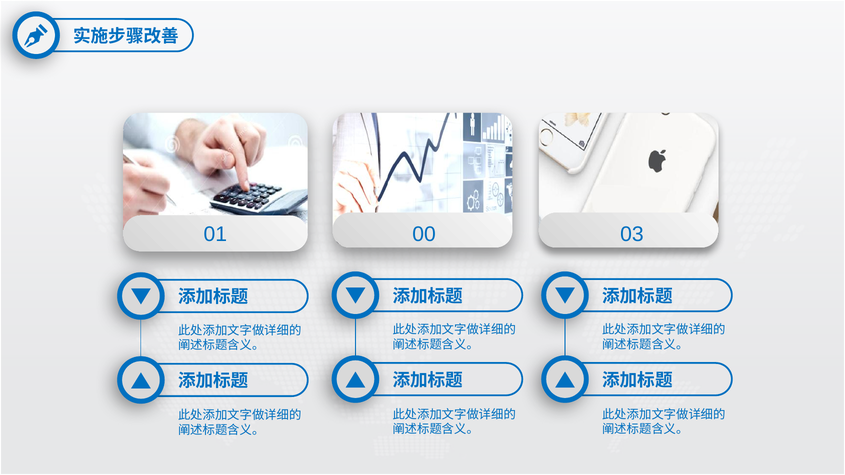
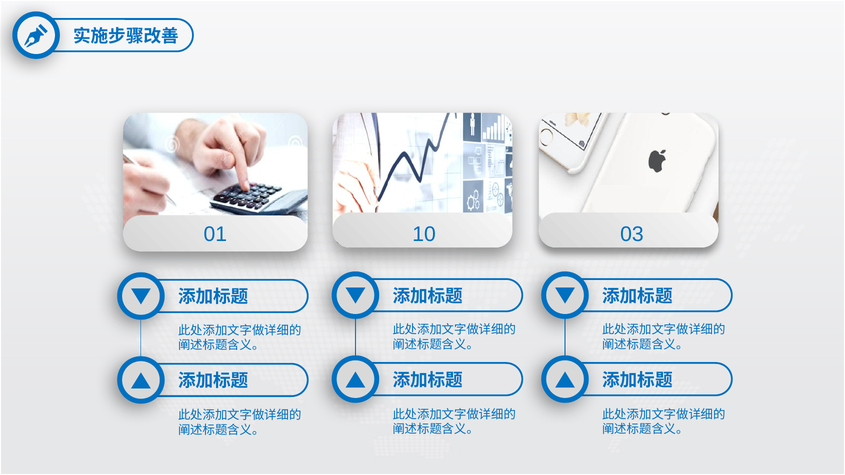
00: 00 -> 10
